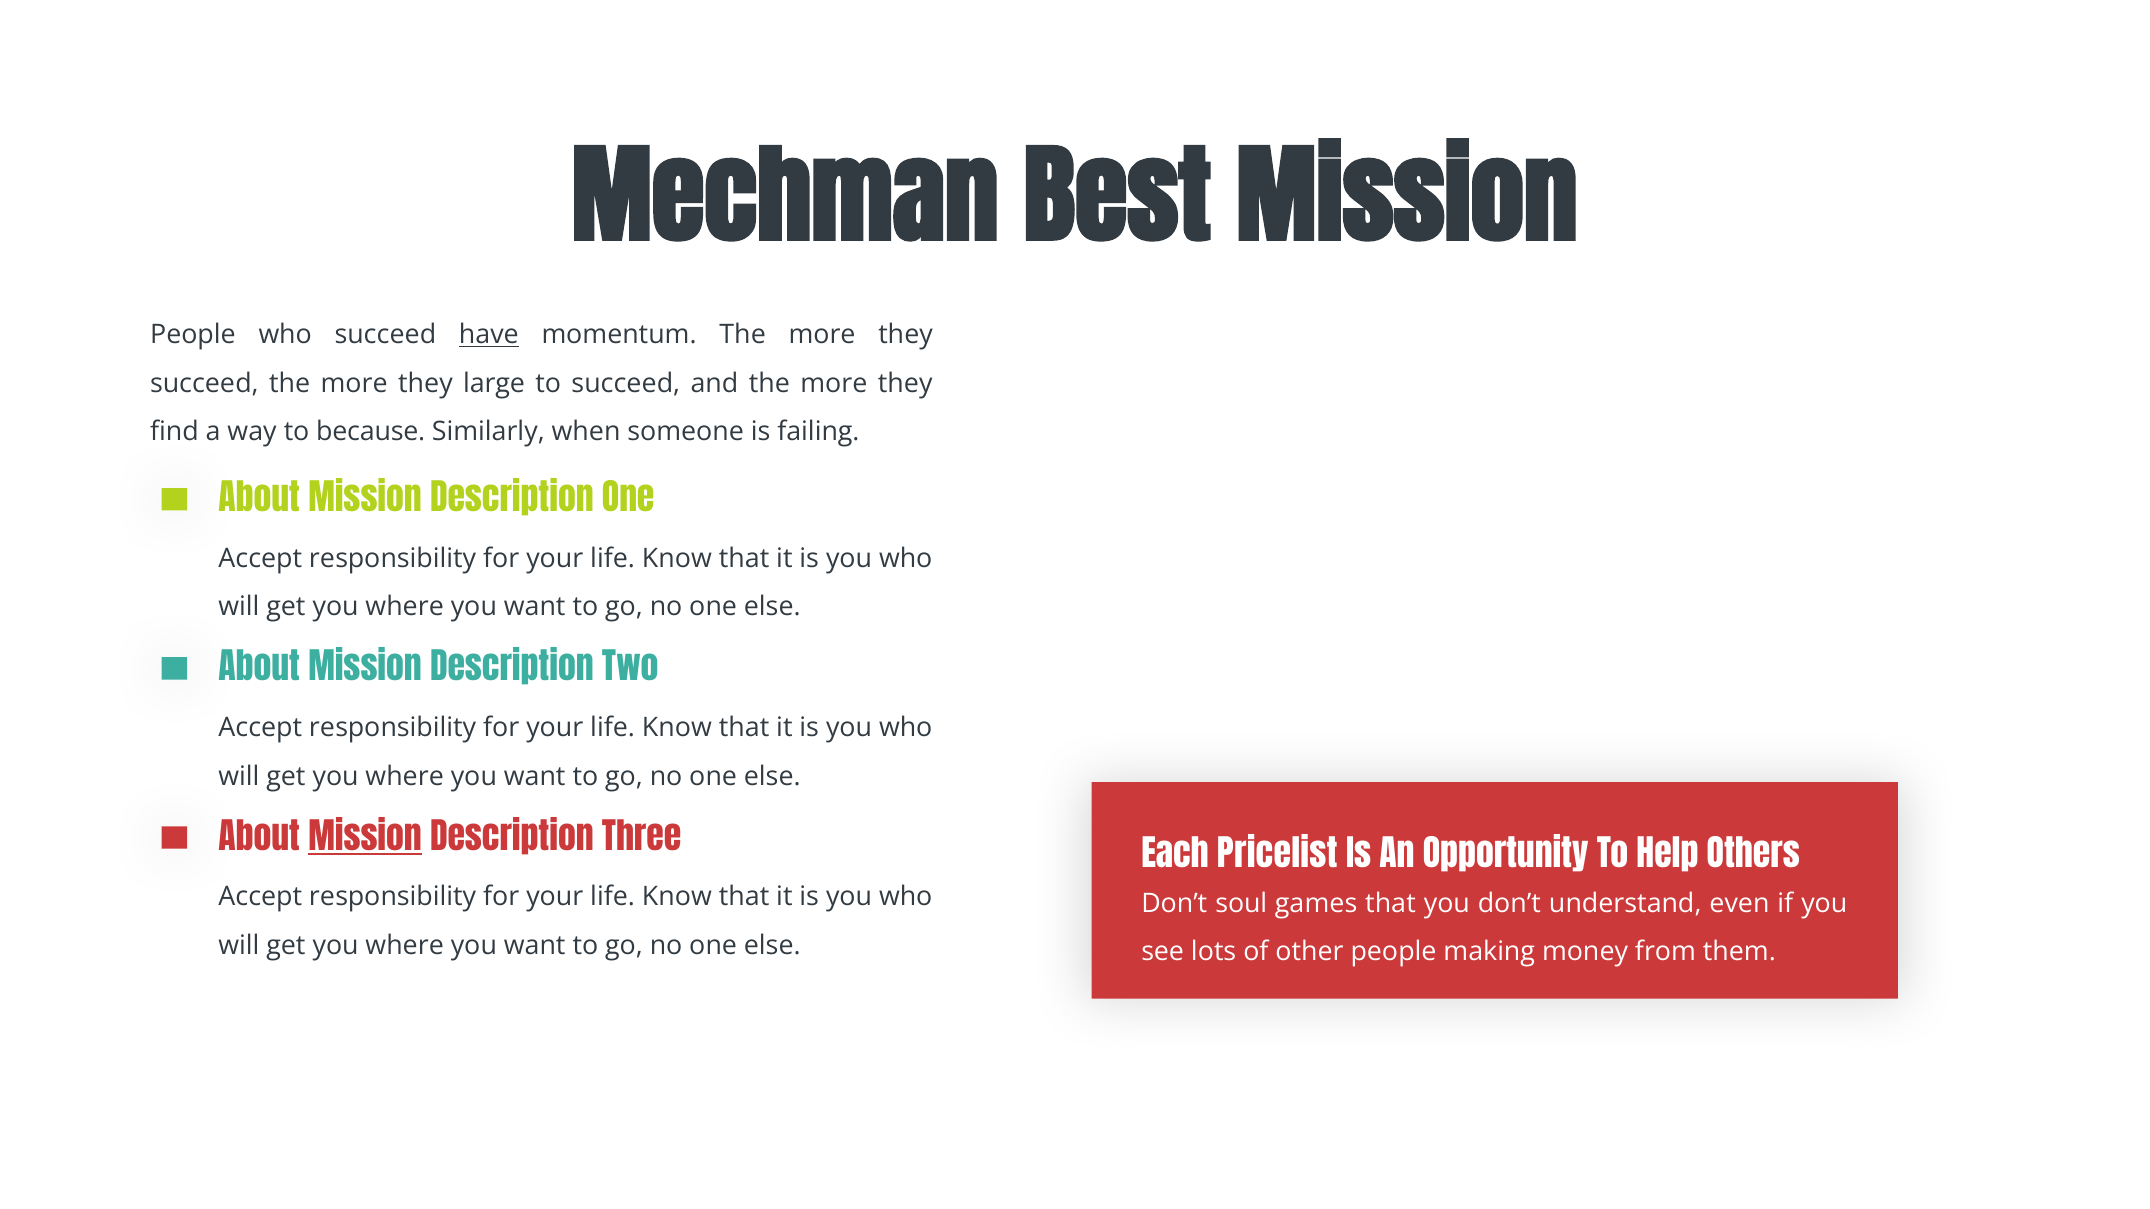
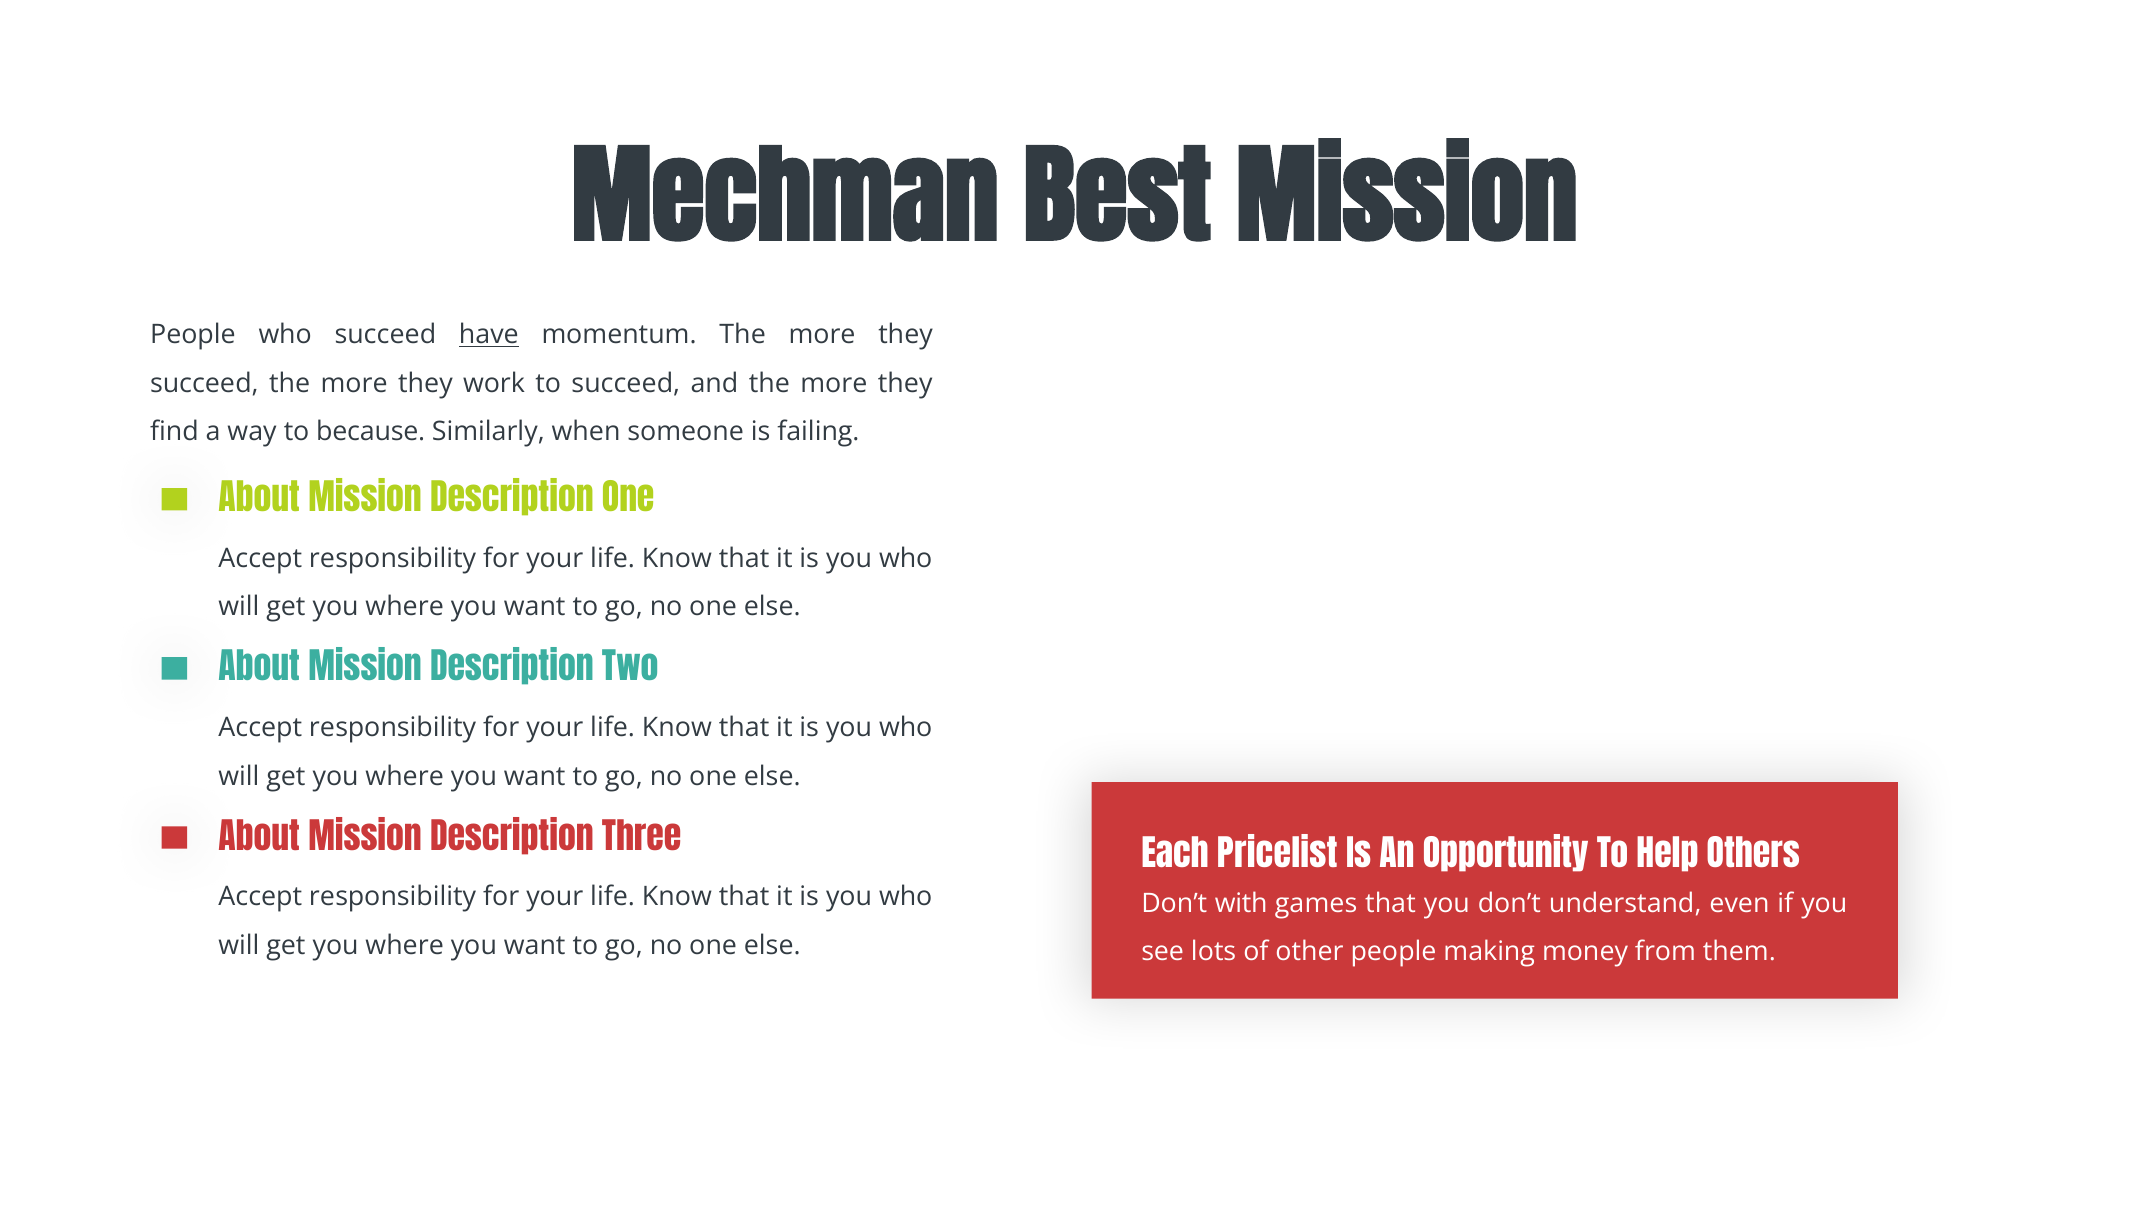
large: large -> work
Mission at (365, 838) underline: present -> none
soul: soul -> with
